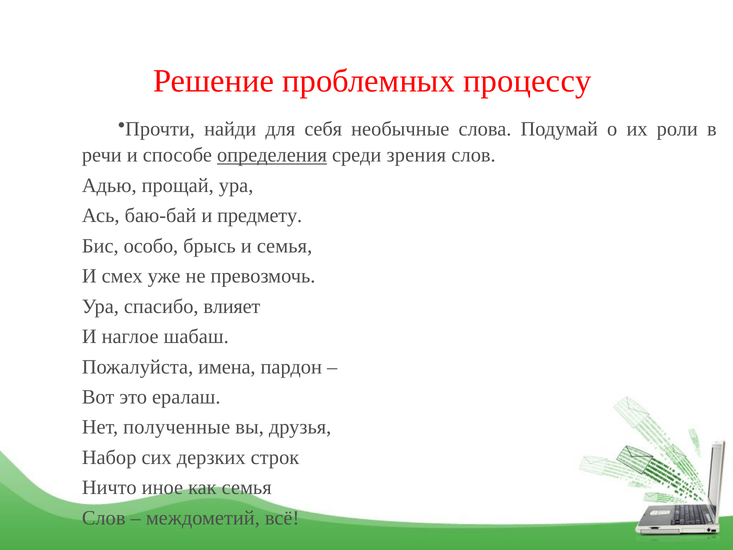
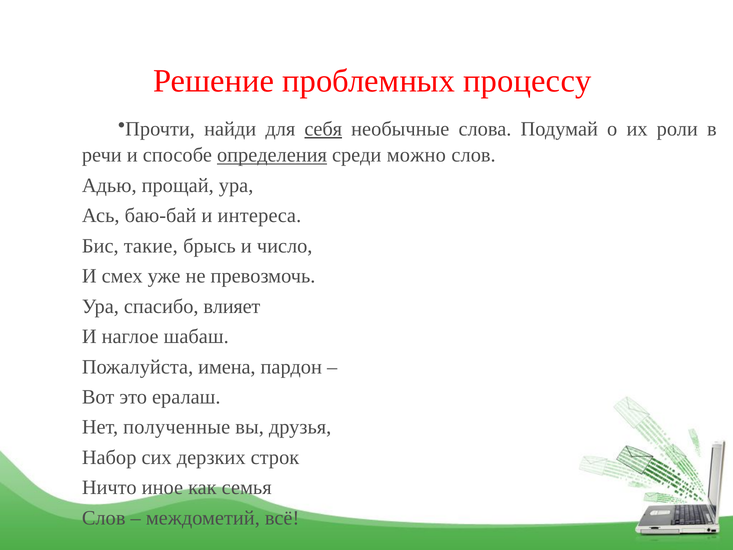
себя underline: none -> present
зрения: зрения -> можно
предмету: предмету -> интереса
особо: особо -> такие
и семья: семья -> число
